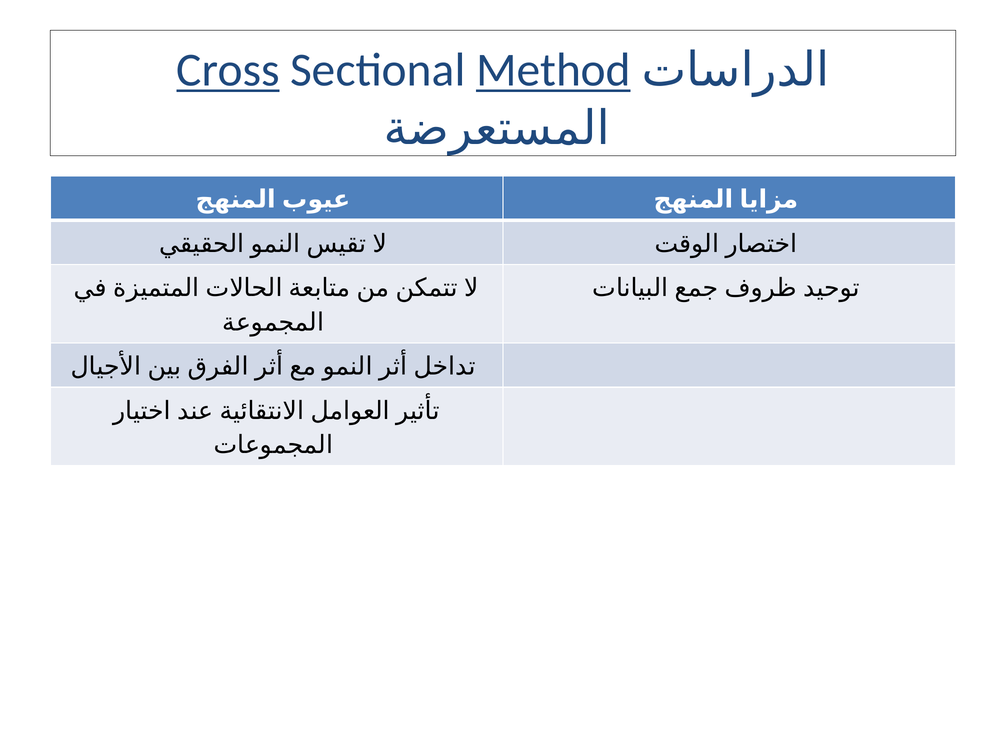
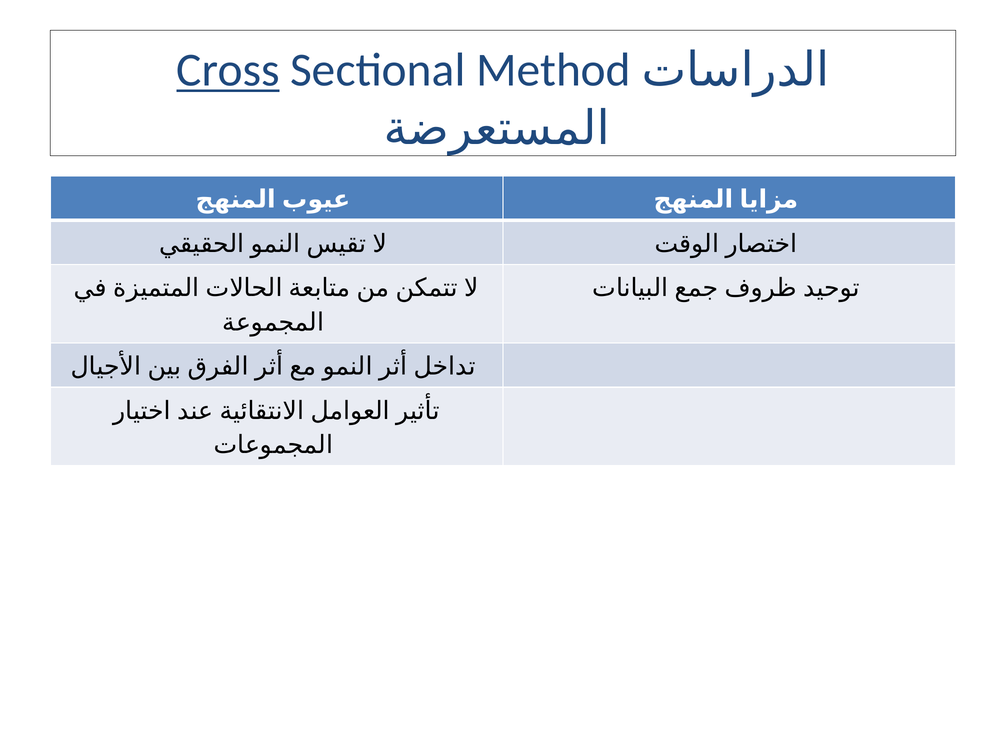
Method underline: present -> none
